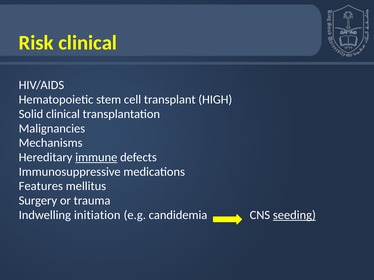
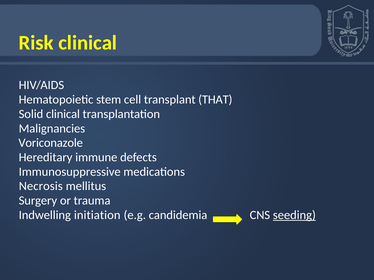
HIGH: HIGH -> THAT
Mechanisms: Mechanisms -> Voriconazole
immune underline: present -> none
Features: Features -> Necrosis
